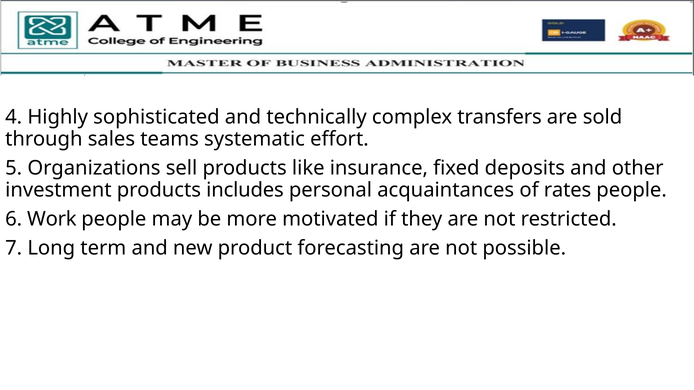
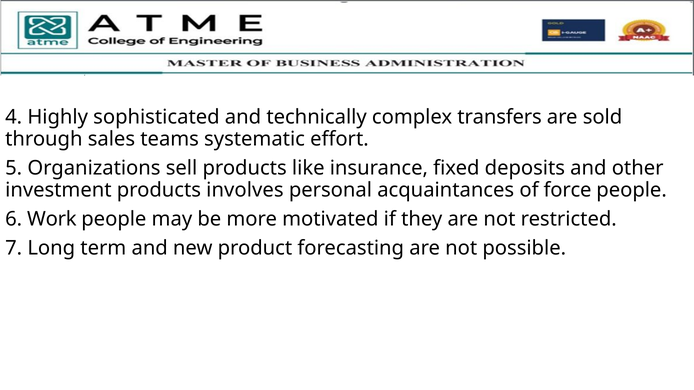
includes: includes -> involves
rates: rates -> force
